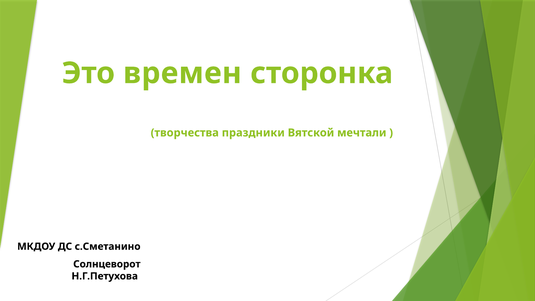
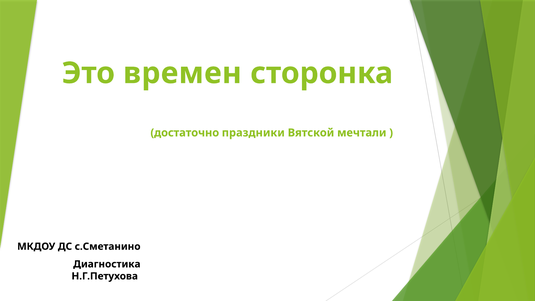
творчества: творчества -> достаточно
Солнцеворот: Солнцеворот -> Диагностика
